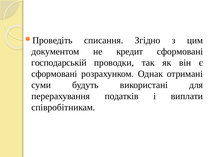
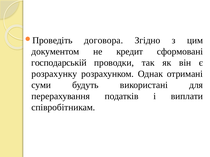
списання: списання -> договора
сформовані at (54, 74): сформовані -> розрахунку
